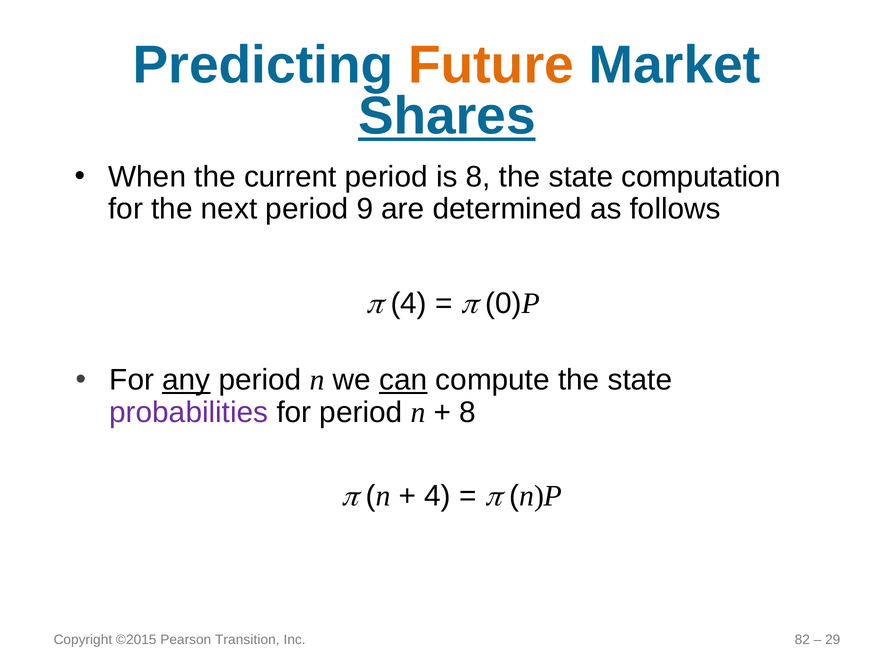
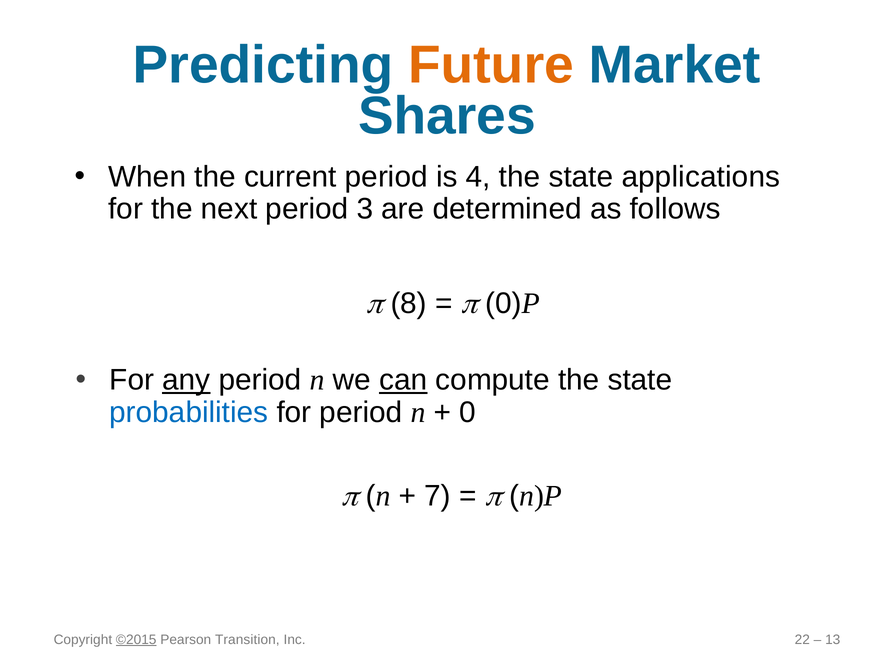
Shares underline: present -> none
is 8: 8 -> 4
computation: computation -> applications
9: 9 -> 3
4 at (409, 304): 4 -> 8
probabilities colour: purple -> blue
8 at (468, 413): 8 -> 0
4 at (438, 496): 4 -> 7
©2015 underline: none -> present
82: 82 -> 22
29: 29 -> 13
